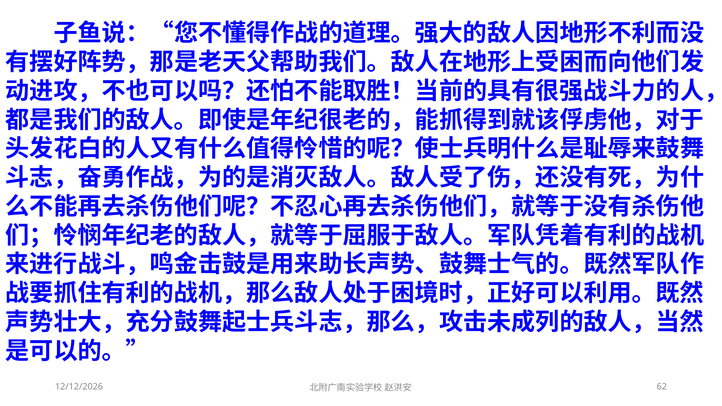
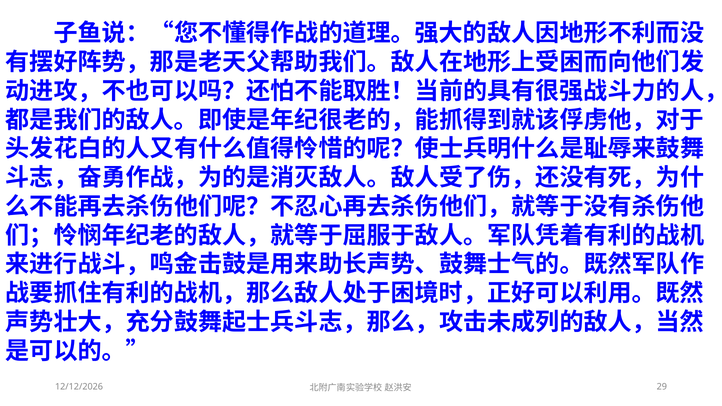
62: 62 -> 29
